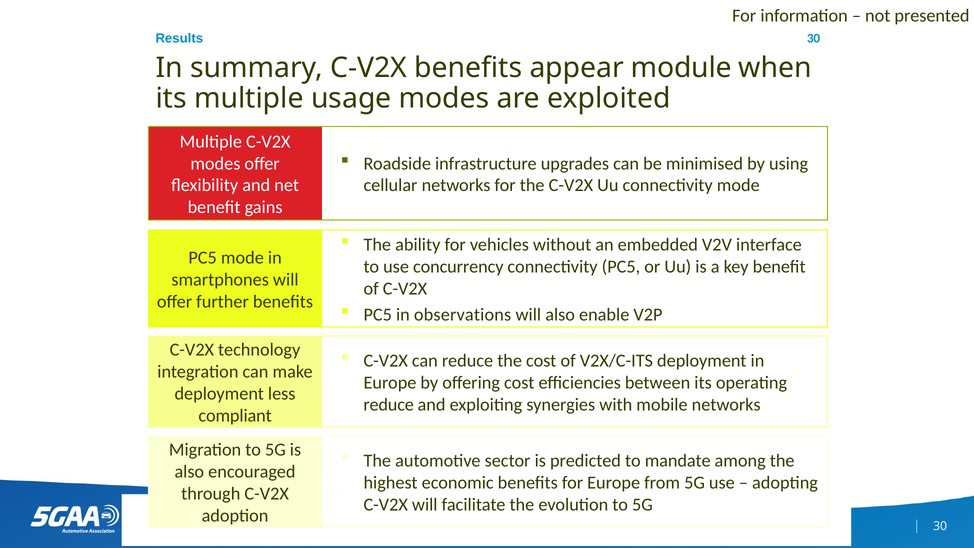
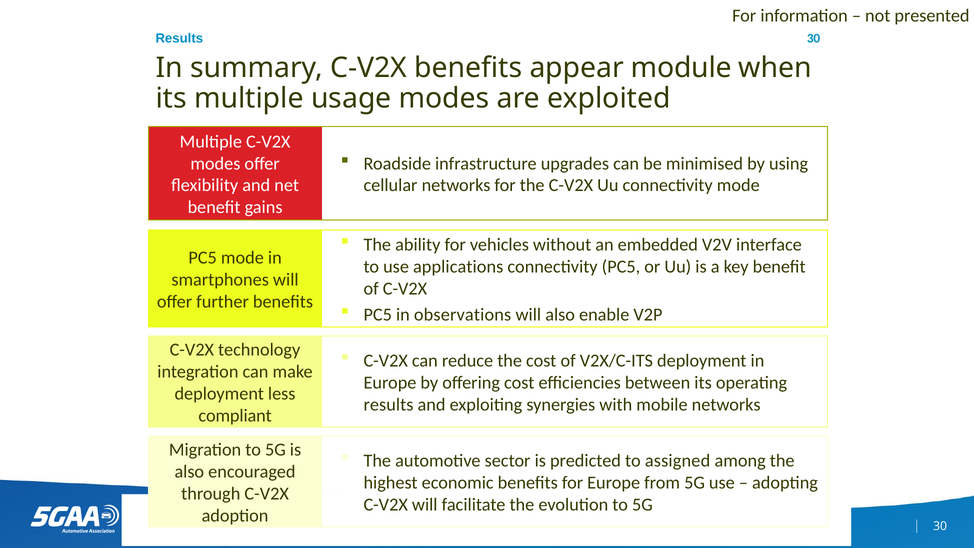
concurrency: concurrency -> applications
reduce at (389, 405): reduce -> results
mandate: mandate -> assigned
